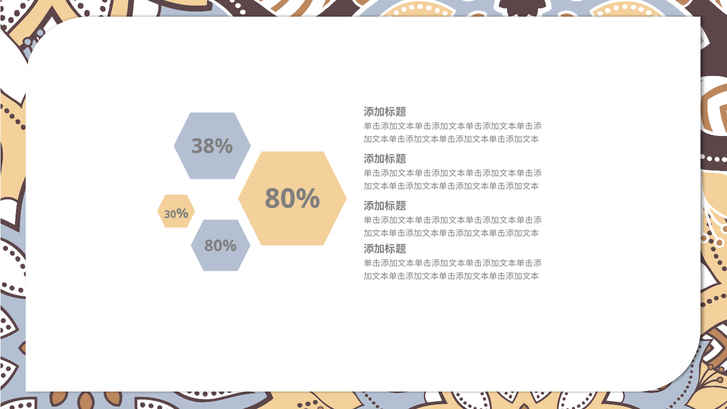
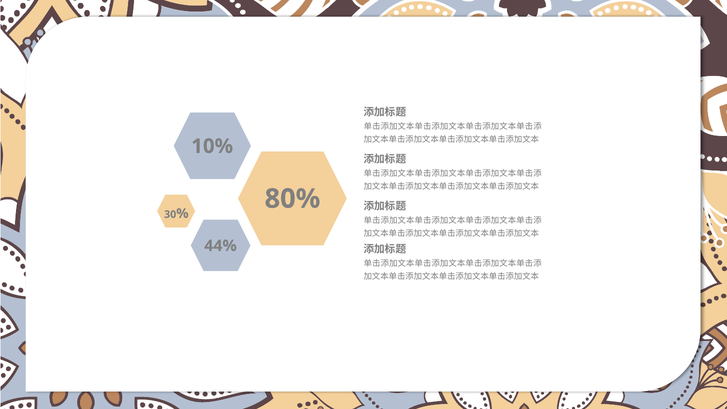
38%: 38% -> 10%
80% at (221, 246): 80% -> 44%
